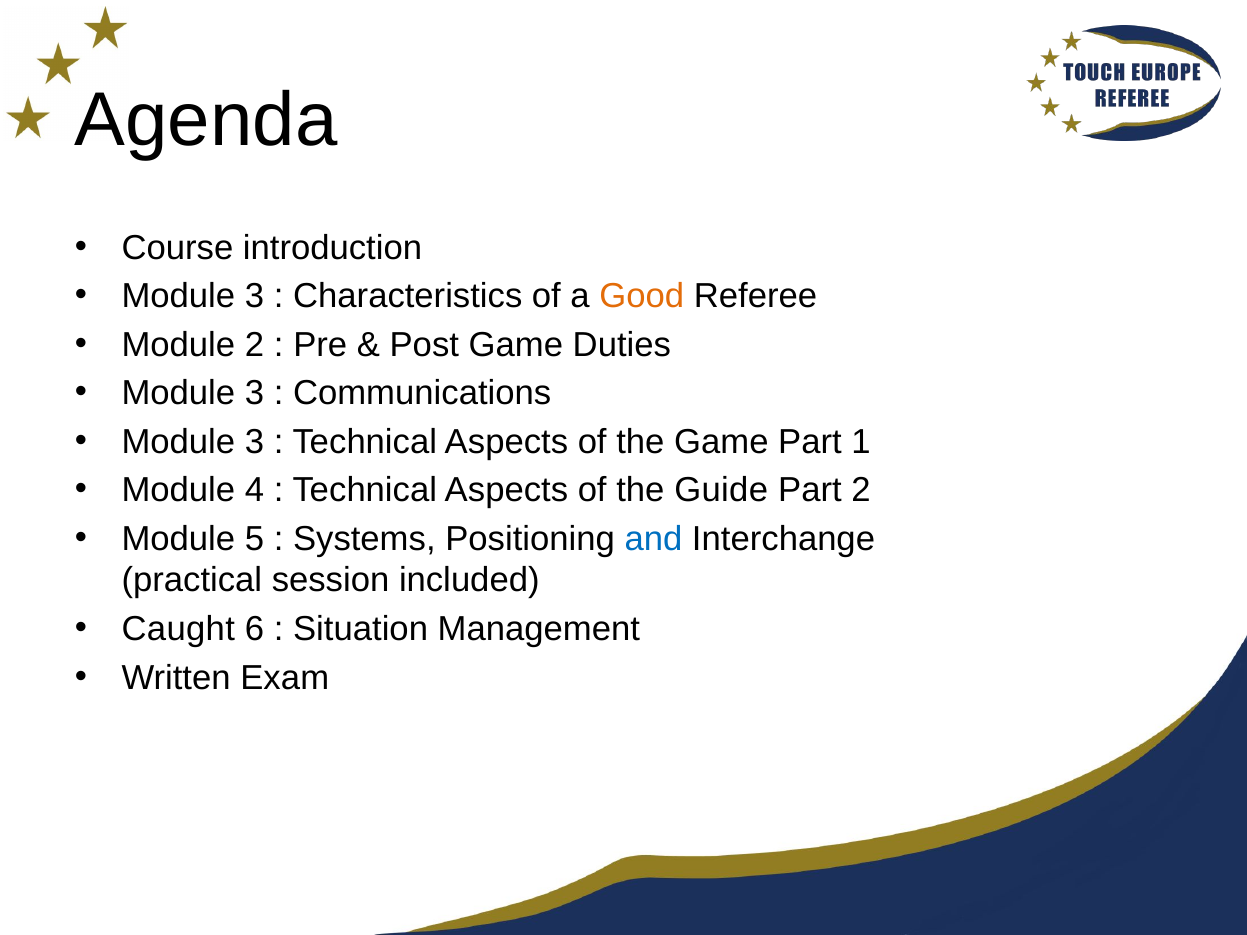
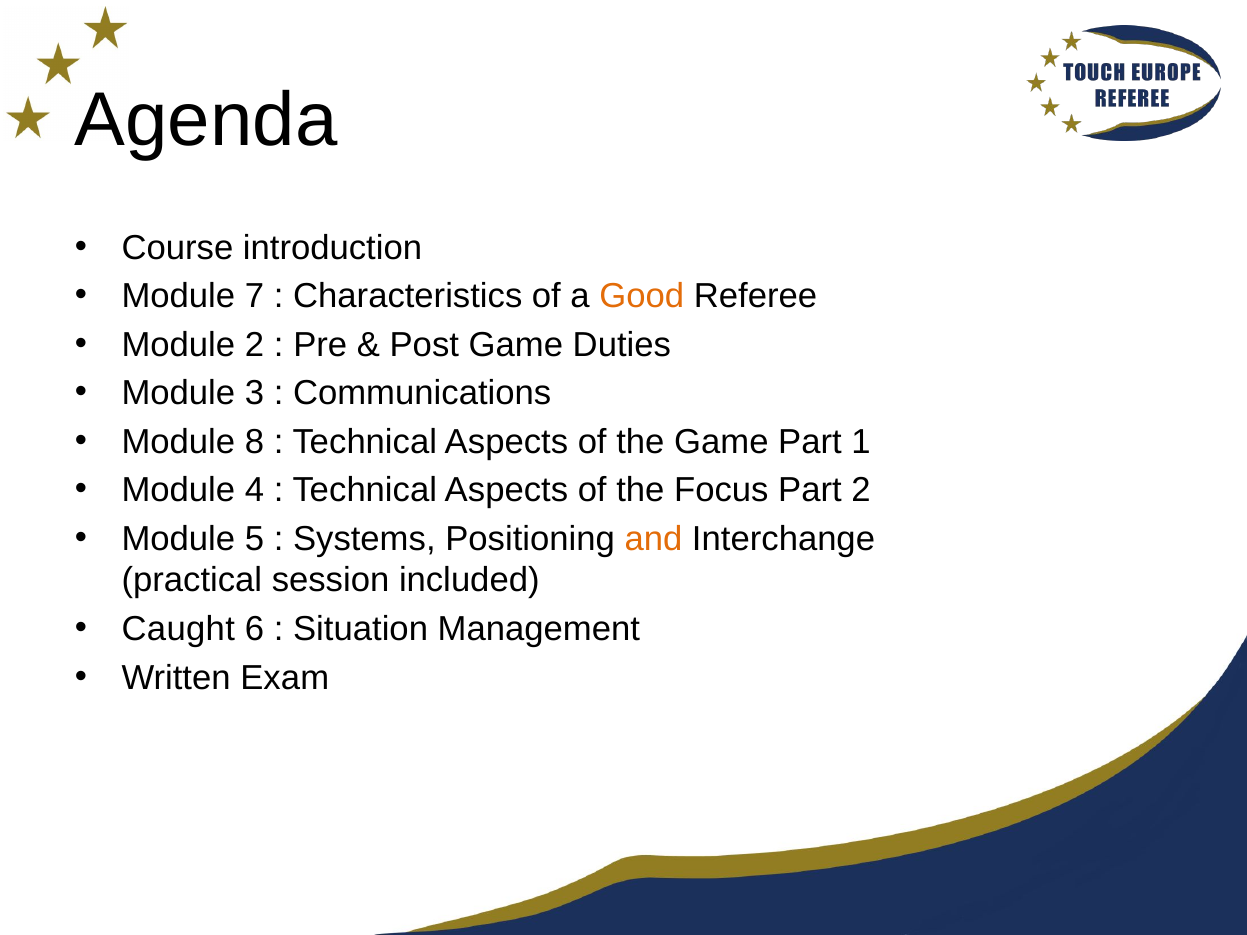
3 at (255, 296): 3 -> 7
3 at (255, 442): 3 -> 8
Guide: Guide -> Focus
and colour: blue -> orange
